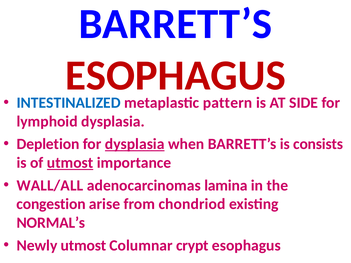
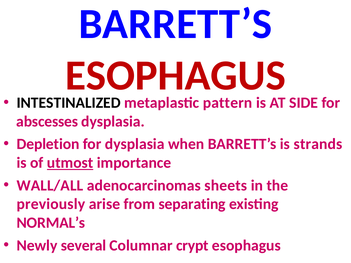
INTESTINALIZED colour: blue -> black
lymphoid: lymphoid -> abscesses
dysplasia at (135, 144) underline: present -> none
consists: consists -> strands
lamina: lamina -> sheets
congestion: congestion -> previously
chondriod: chondriod -> separating
Newly utmost: utmost -> several
